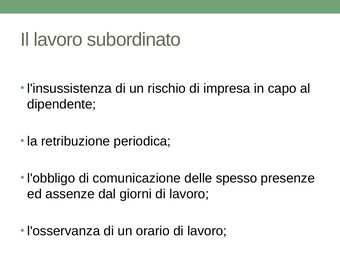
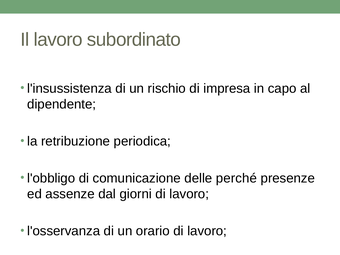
spesso: spesso -> perché
